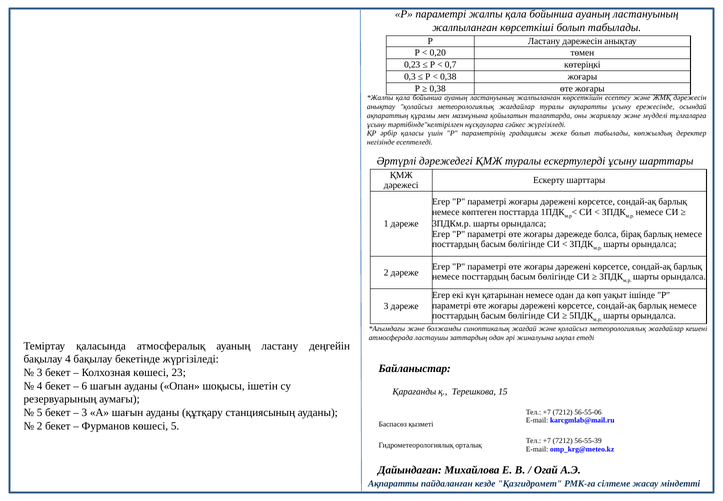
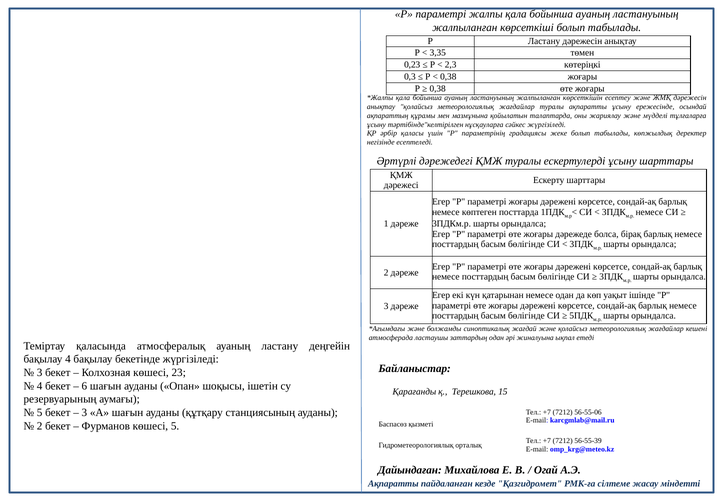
0,20: 0,20 -> 3,35
0,7: 0,7 -> 2,3
